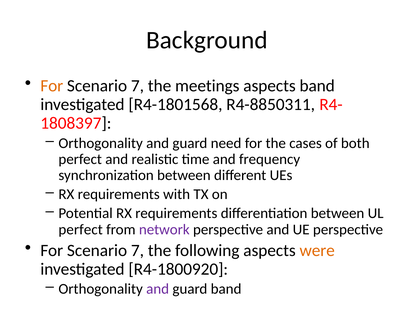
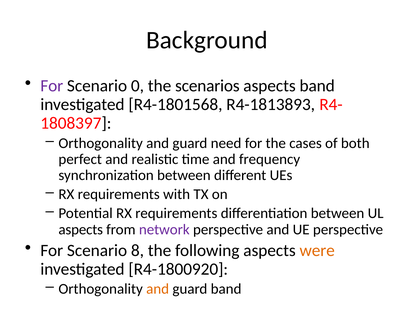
For at (52, 86) colour: orange -> purple
7 at (137, 86): 7 -> 0
meetings: meetings -> scenarios
R4-8850311: R4-8850311 -> R4-1813893
perfect at (81, 230): perfect -> aspects
7 at (137, 251): 7 -> 8
and at (158, 289) colour: purple -> orange
